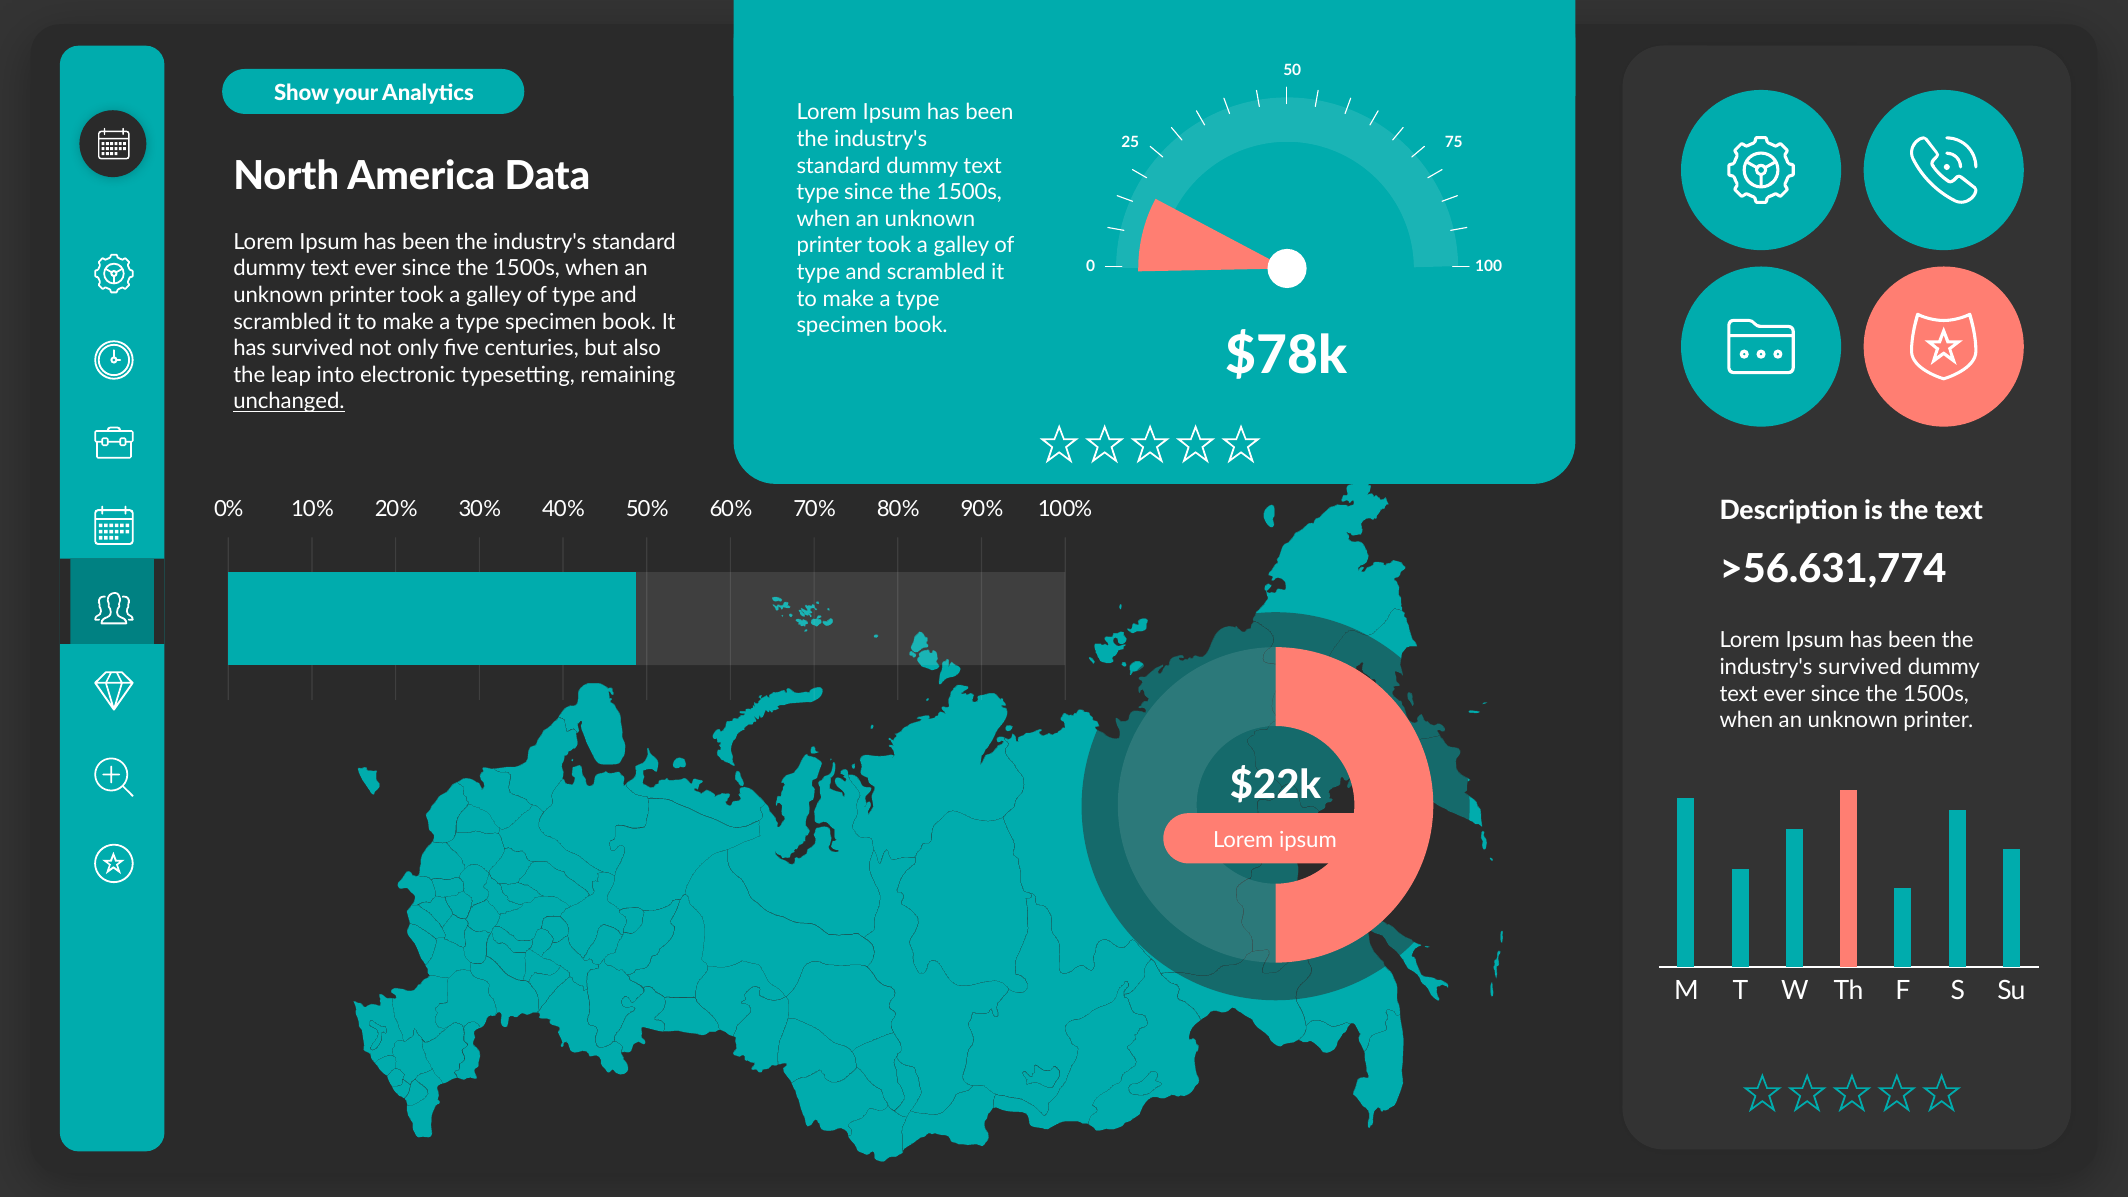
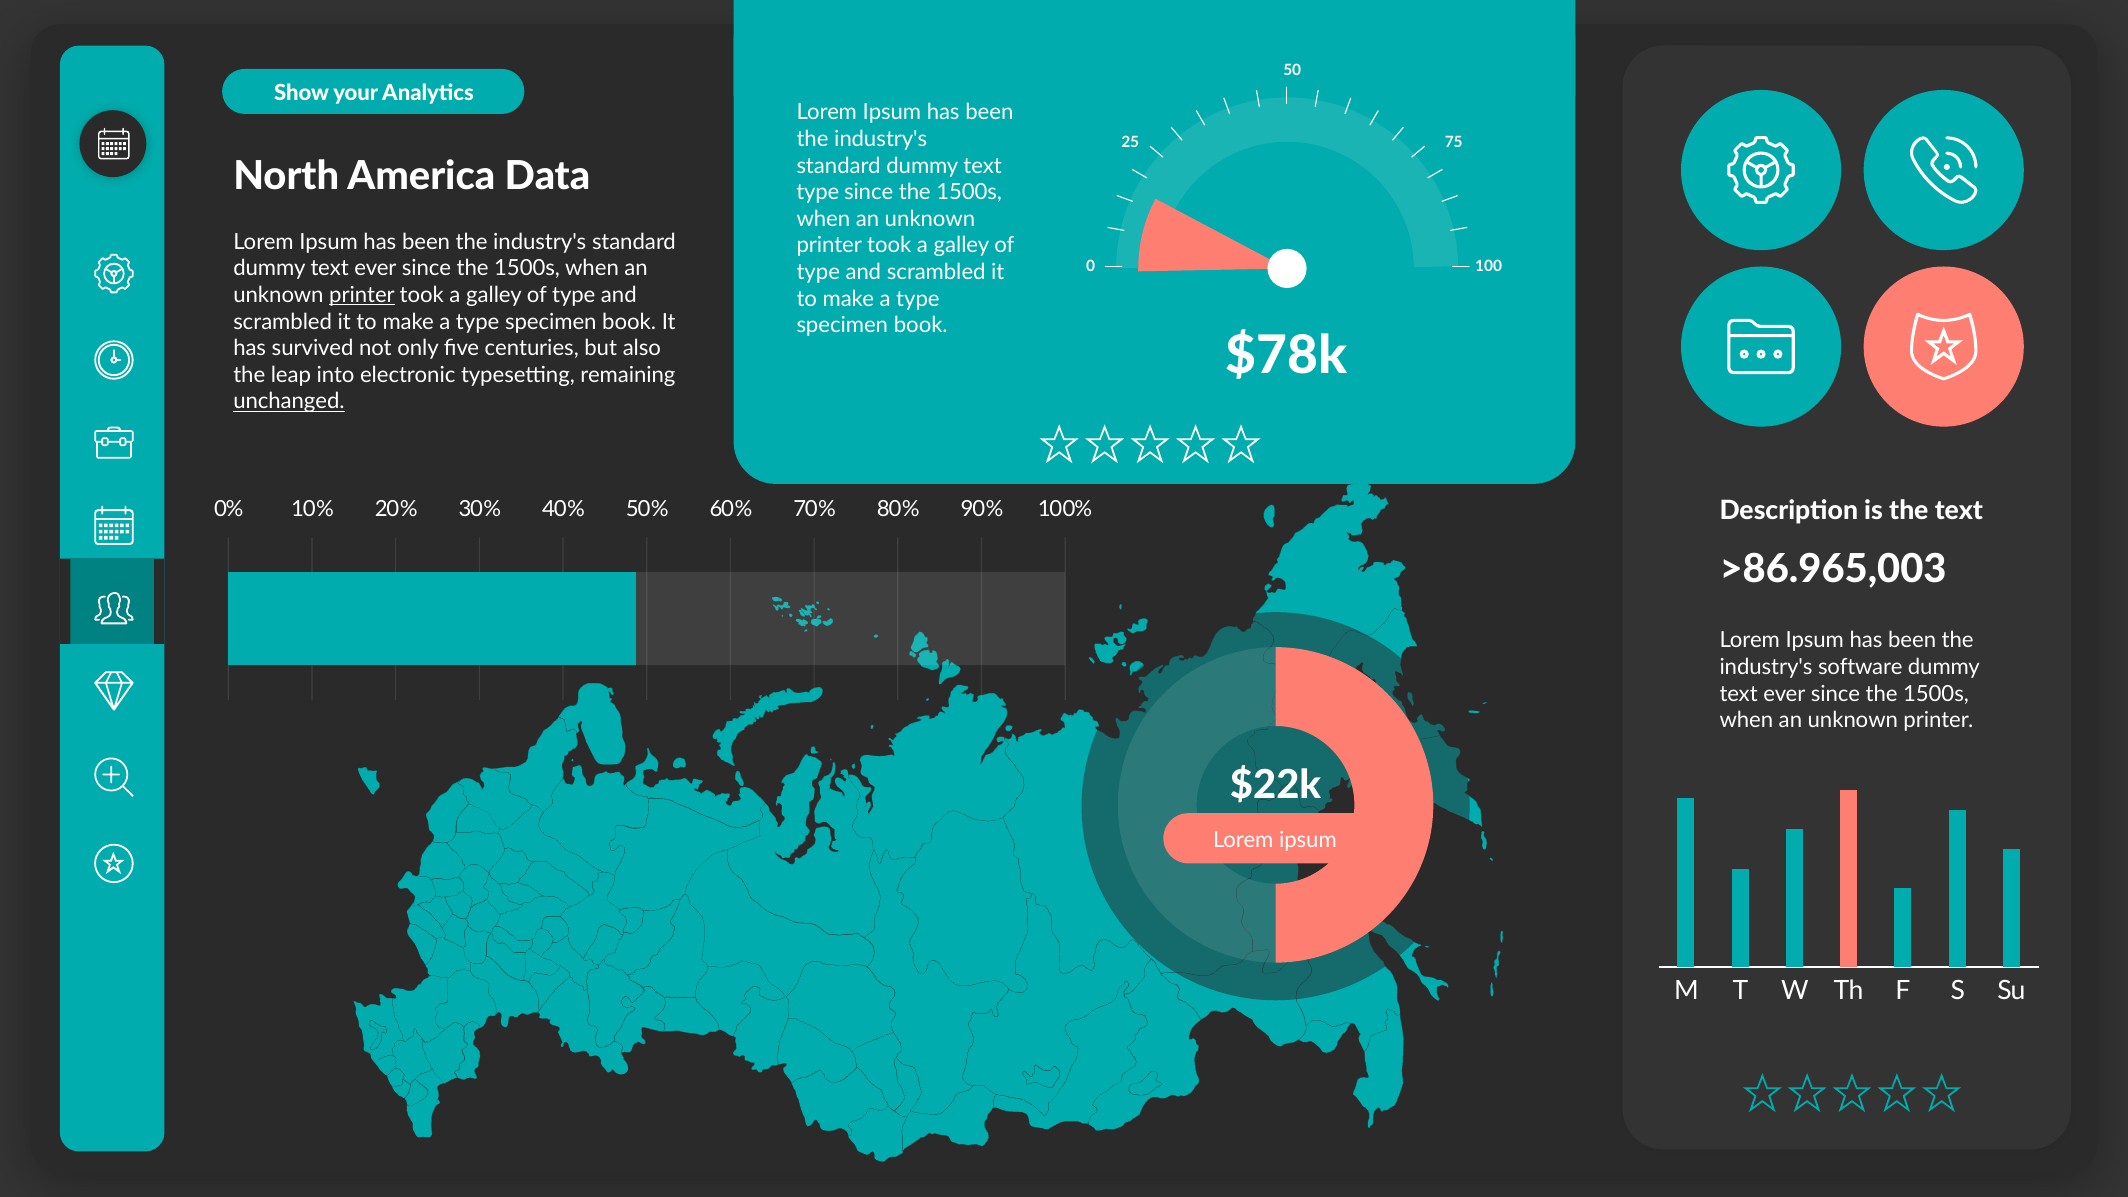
printer at (362, 295) underline: none -> present
>56.631,774: >56.631,774 -> >86.965,003
industry's survived: survived -> software
